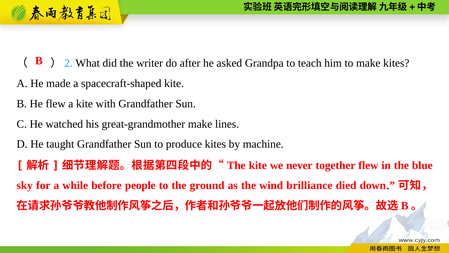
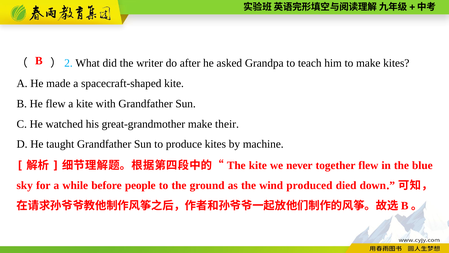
lines: lines -> their
brilliance: brilliance -> produced
